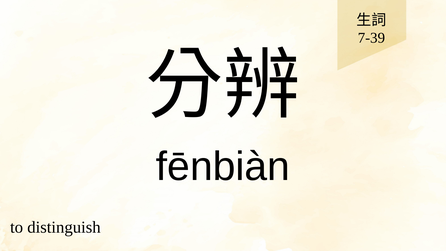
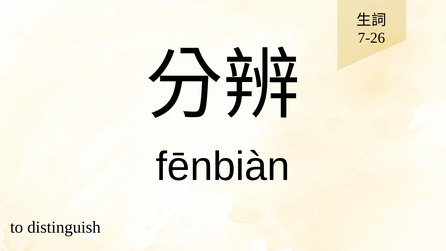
7-39: 7-39 -> 7-26
